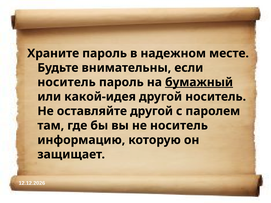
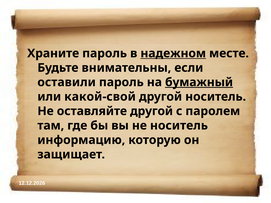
надежном underline: none -> present
носитель at (67, 82): носитель -> оставили
какой-идея: какой-идея -> какой-свой
